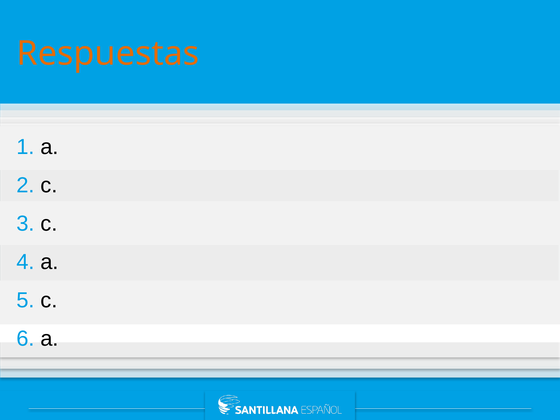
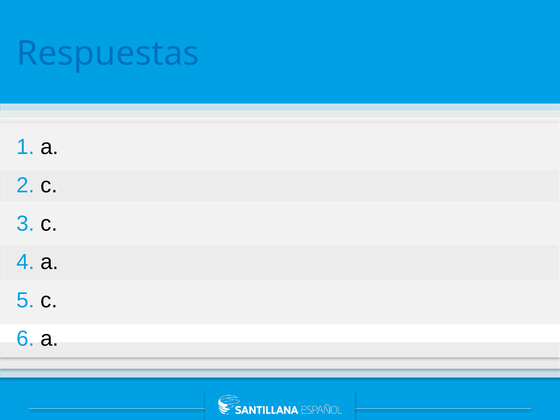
Respuestas colour: orange -> blue
